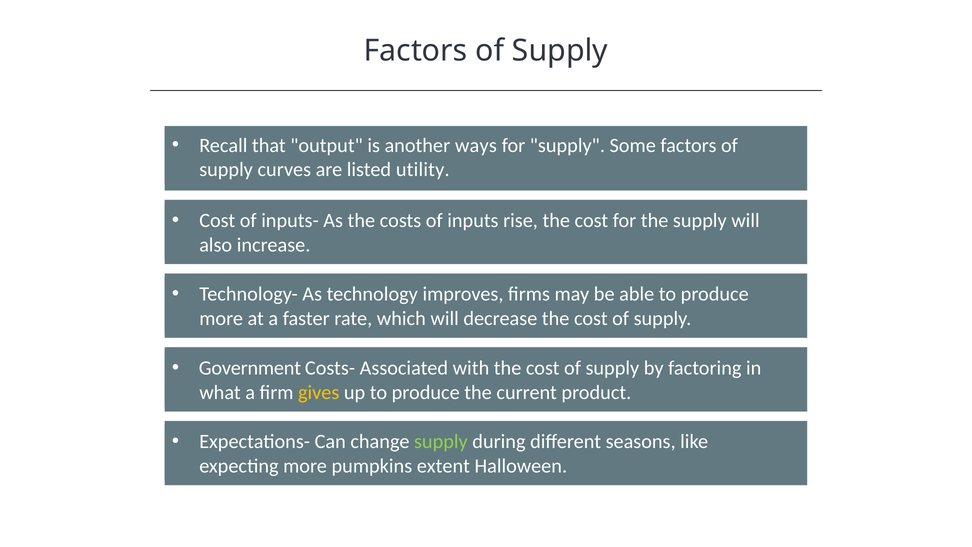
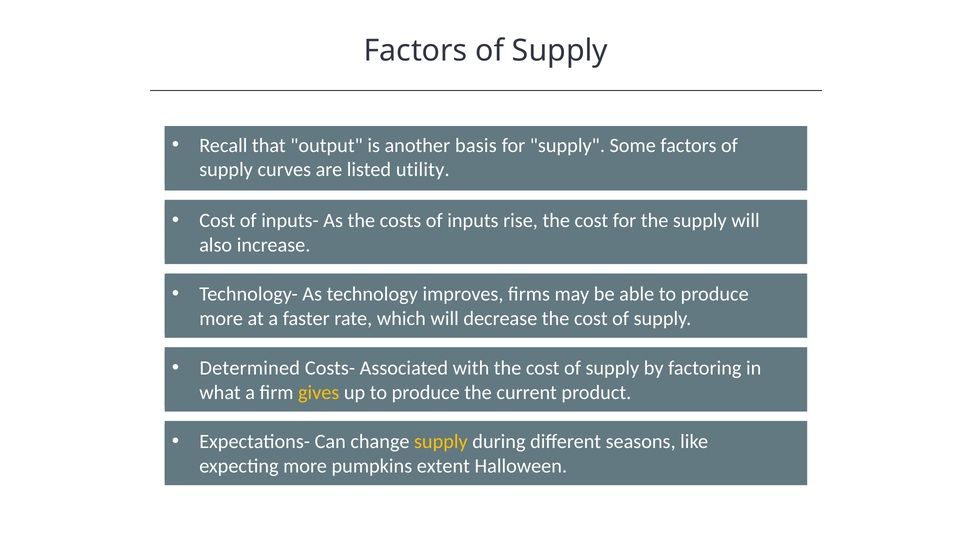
ways: ways -> basis
Government: Government -> Determined
supply at (441, 442) colour: light green -> yellow
